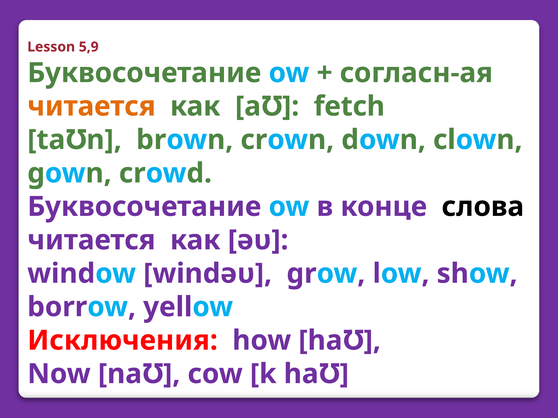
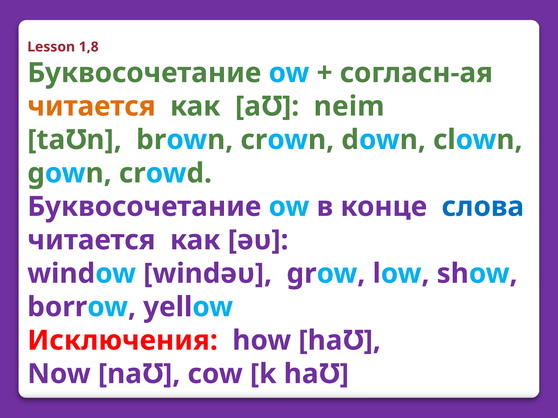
5,9: 5,9 -> 1,8
fetch: fetch -> neim
слова colour: black -> blue
